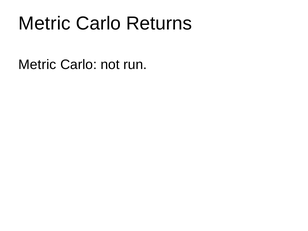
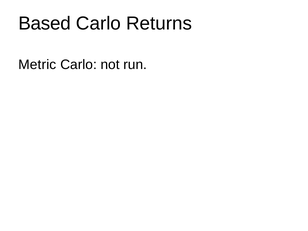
Metric at (44, 23): Metric -> Based
